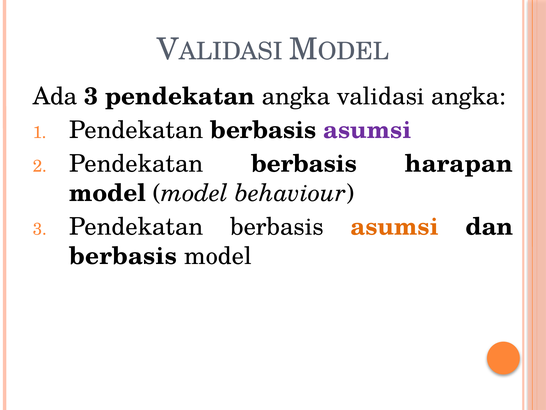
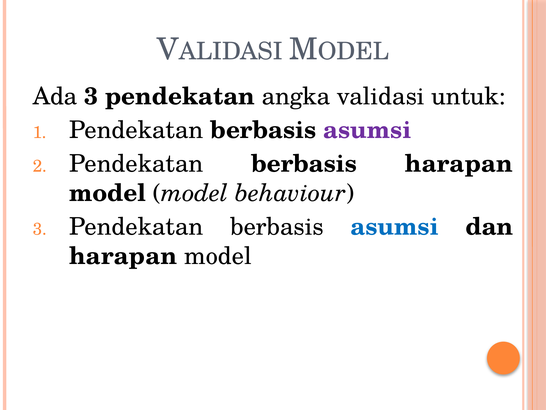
validasi angka: angka -> untuk
asumsi at (395, 227) colour: orange -> blue
berbasis at (123, 256): berbasis -> harapan
